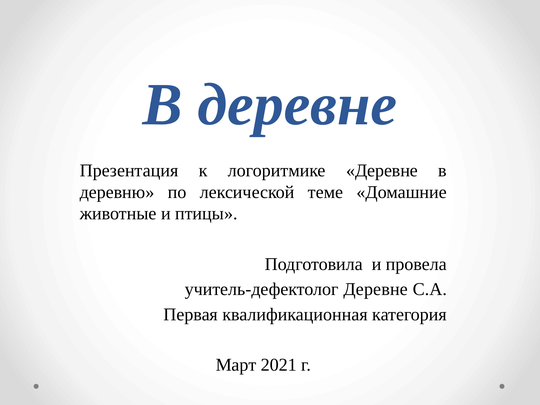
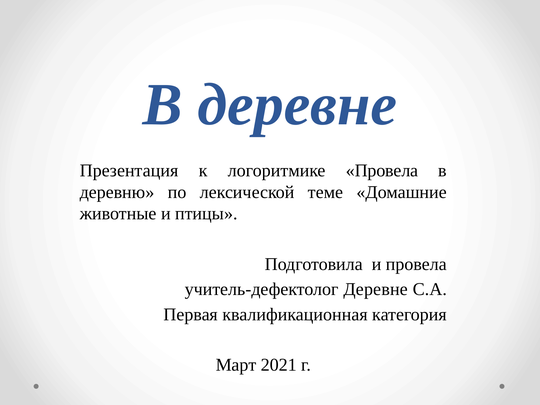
логоритмике Деревне: Деревне -> Провела
